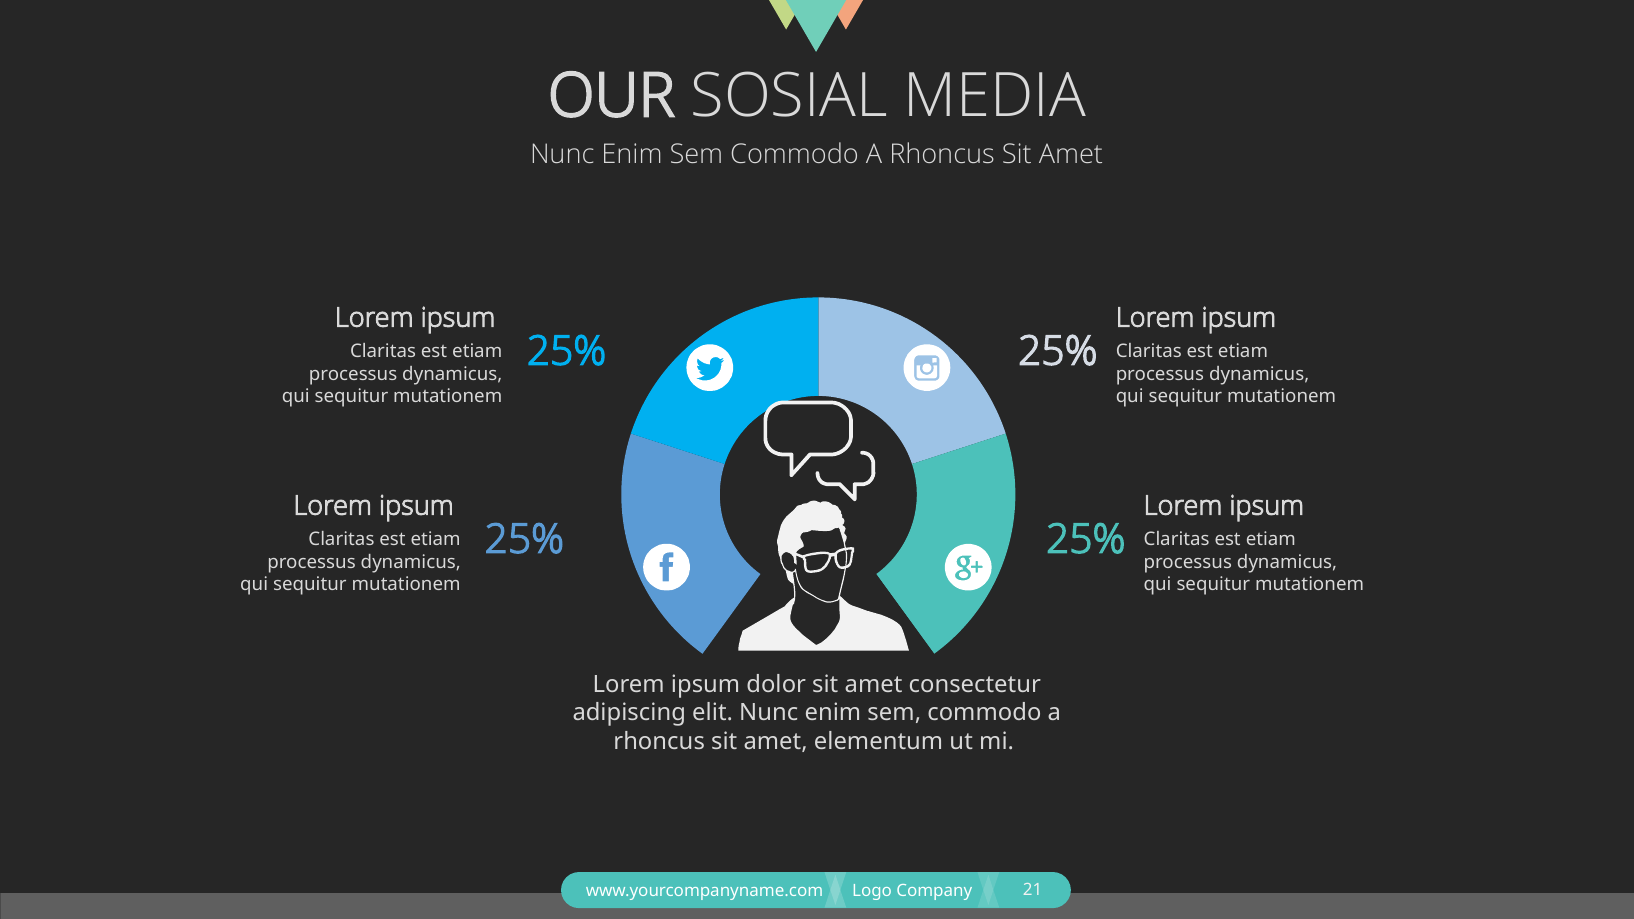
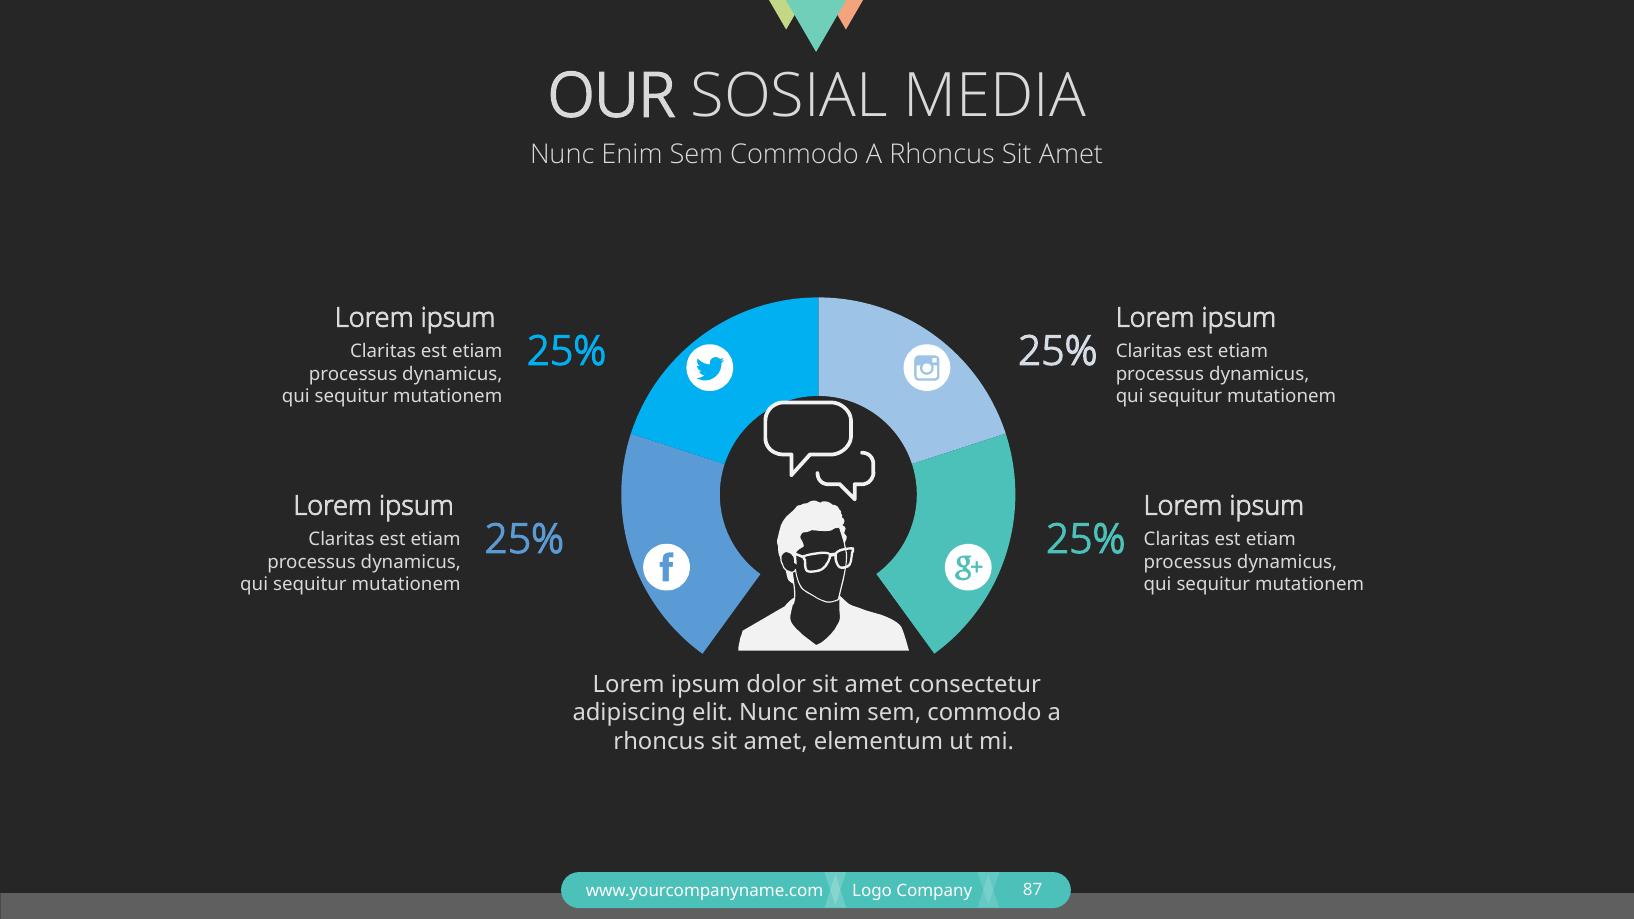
21: 21 -> 87
